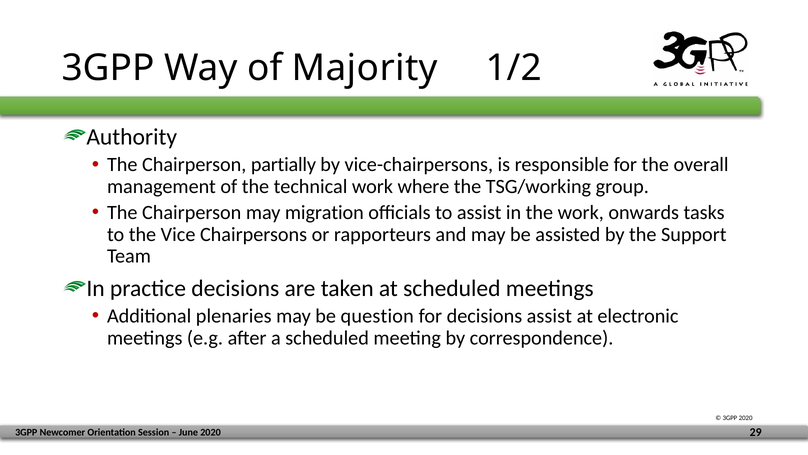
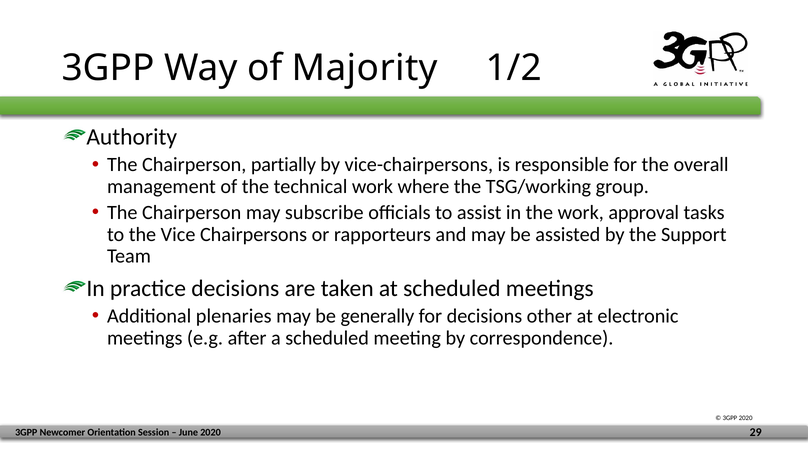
migration: migration -> subscribe
onwards: onwards -> approval
question: question -> generally
decisions assist: assist -> other
